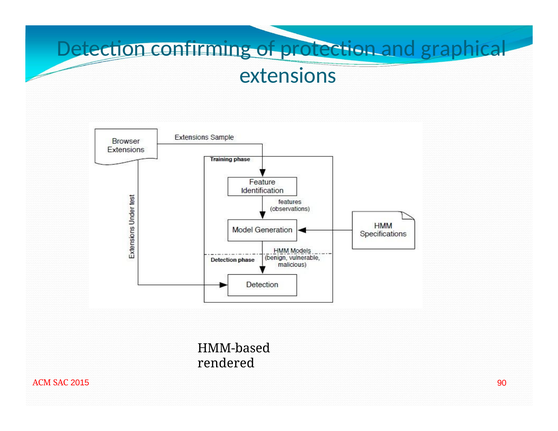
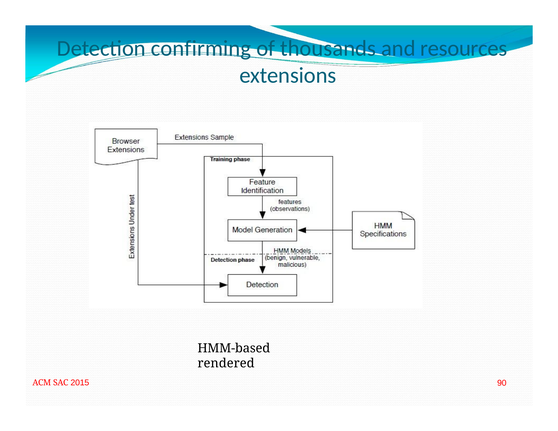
protection: protection -> thousands
graphical: graphical -> resources
